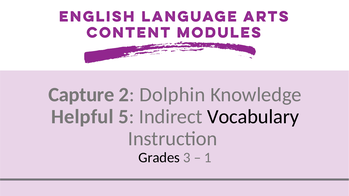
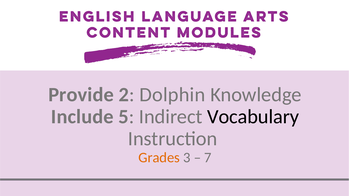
Capture: Capture -> Provide
Helpful: Helpful -> Include
Grades colour: black -> orange
1: 1 -> 7
